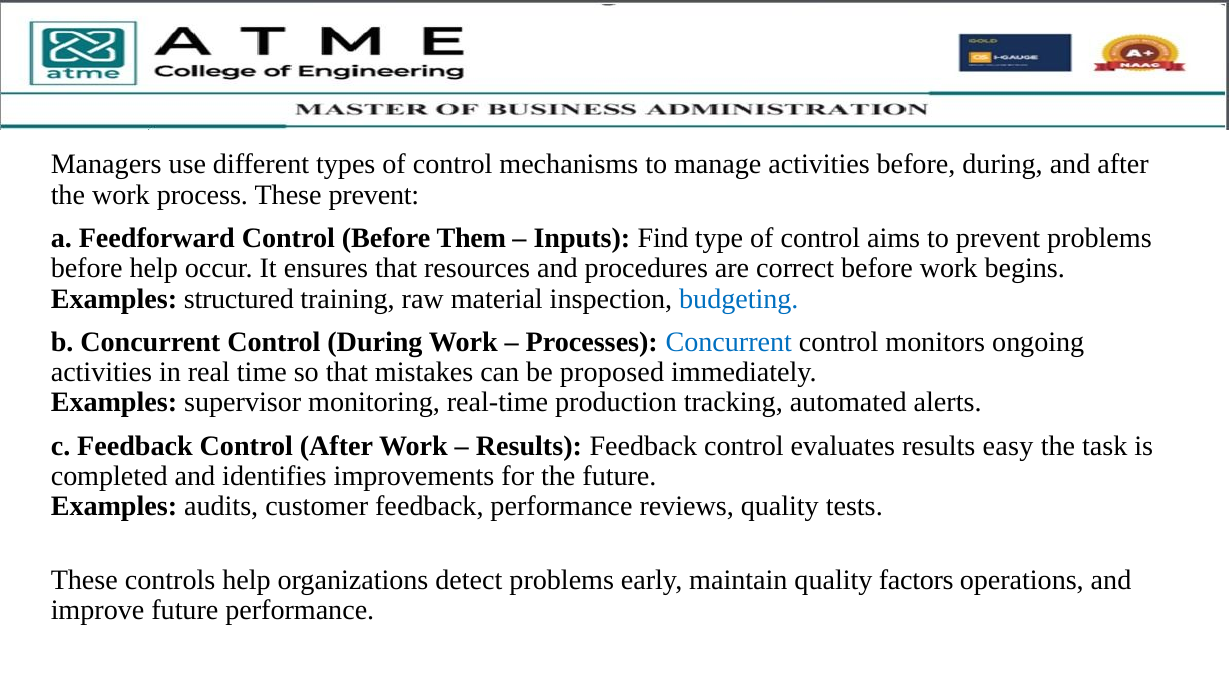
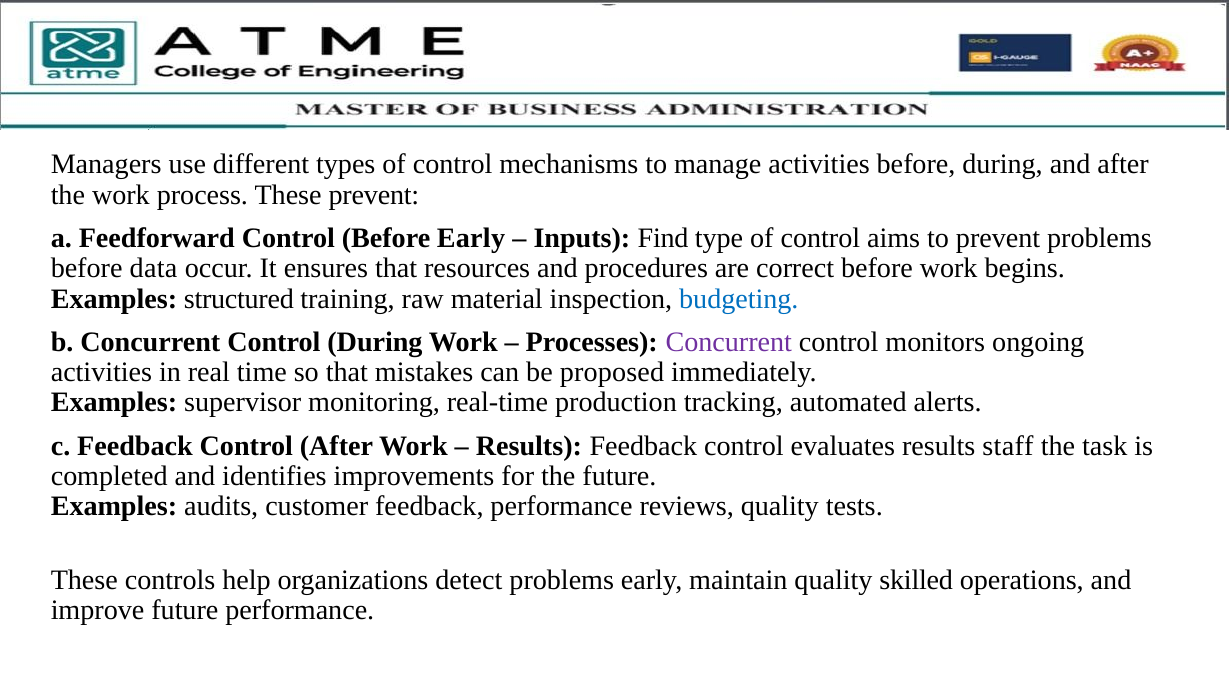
Before Them: Them -> Early
before help: help -> data
Concurrent at (729, 342) colour: blue -> purple
easy: easy -> staff
factors: factors -> skilled
